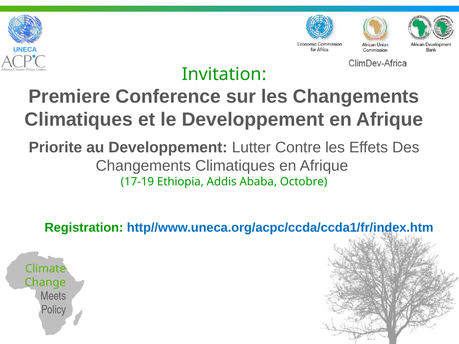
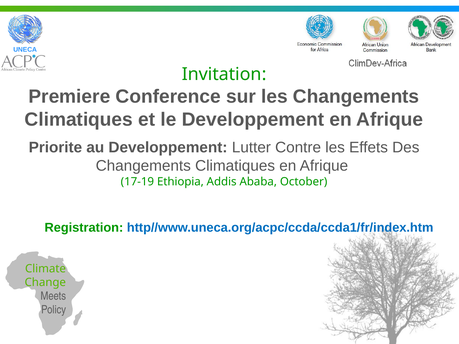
Octobre: Octobre -> October
